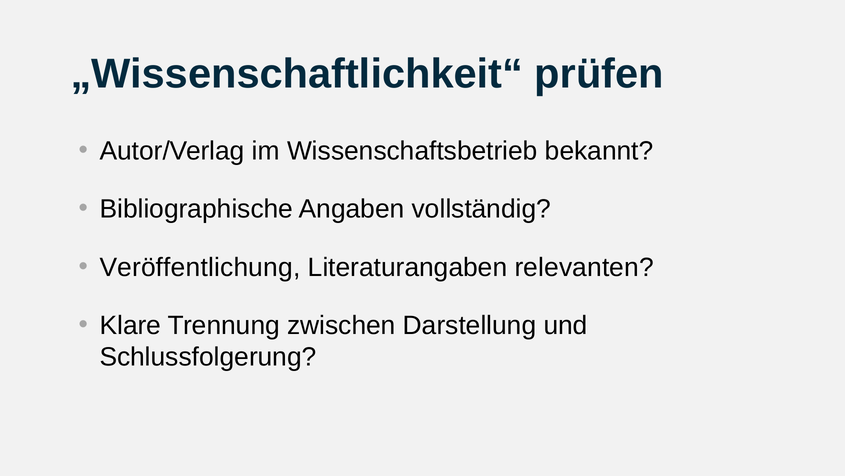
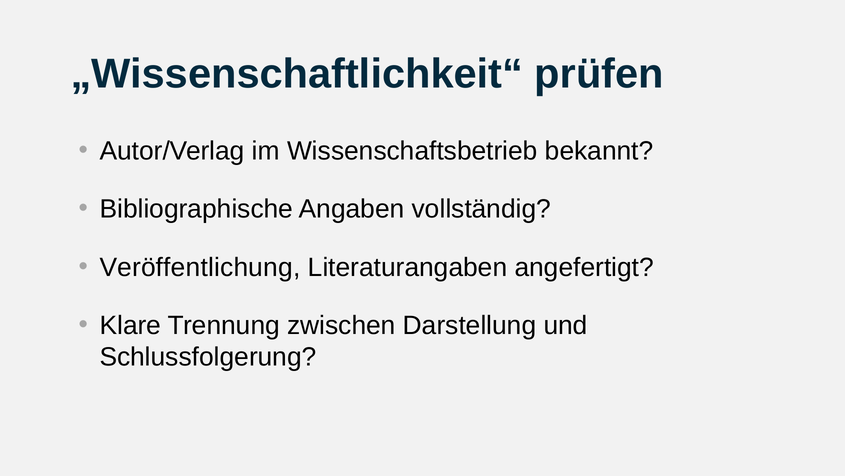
relevanten: relevanten -> angefertigt
